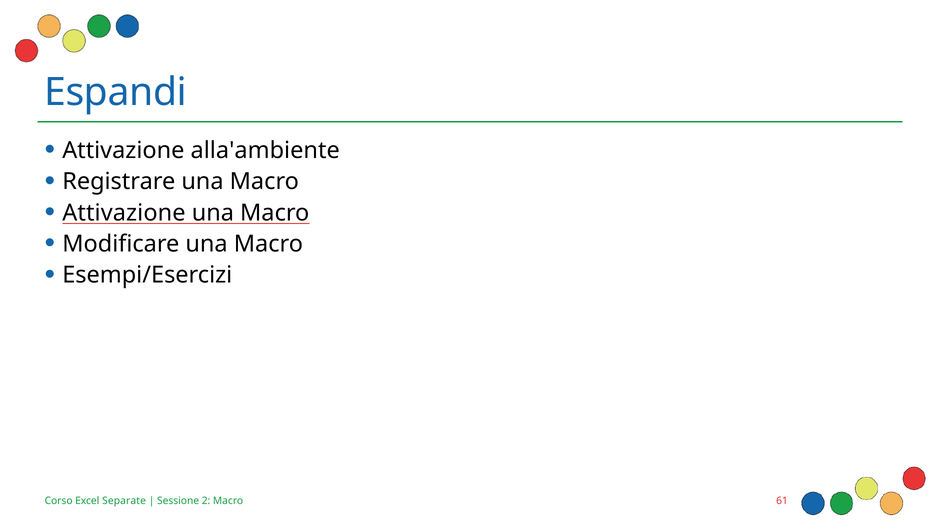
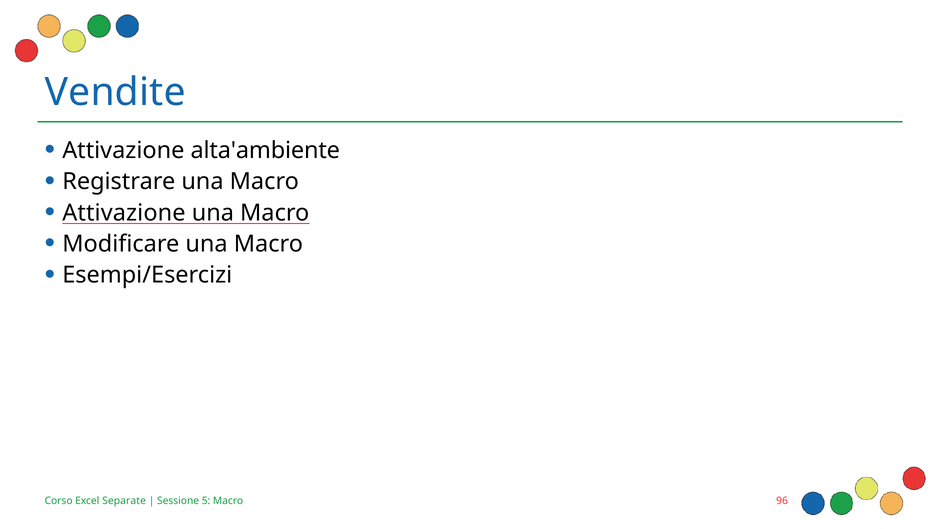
Espandi: Espandi -> Vendite
alla'ambiente: alla'ambiente -> alta'ambiente
2: 2 -> 5
61: 61 -> 96
